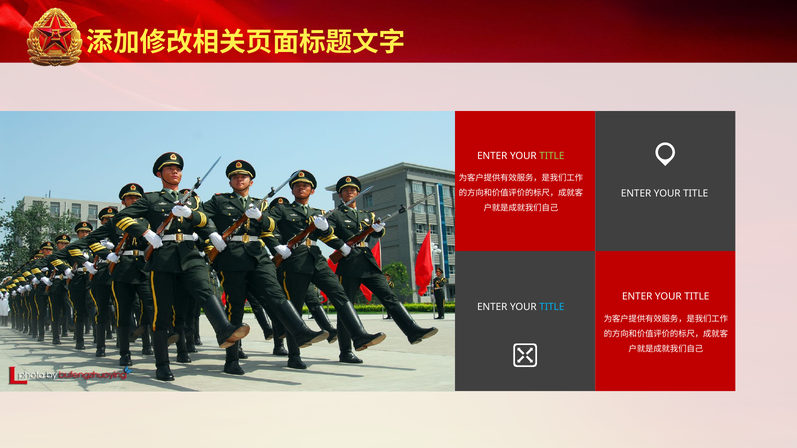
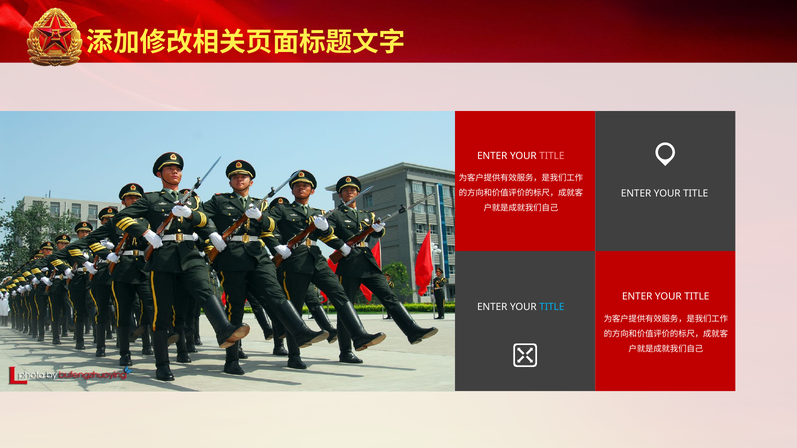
TITLE at (552, 156) colour: light green -> pink
